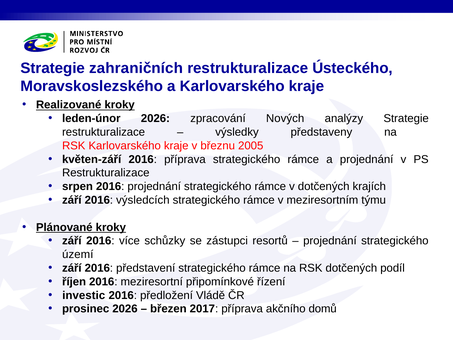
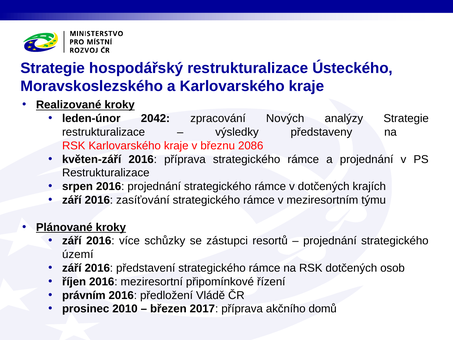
zahraničních: zahraničních -> hospodářský
leden-únor 2026: 2026 -> 2042
2005: 2005 -> 2086
výsledcích: výsledcích -> zasíťování
podíl: podíl -> osob
investic: investic -> právním
prosinec 2026: 2026 -> 2010
